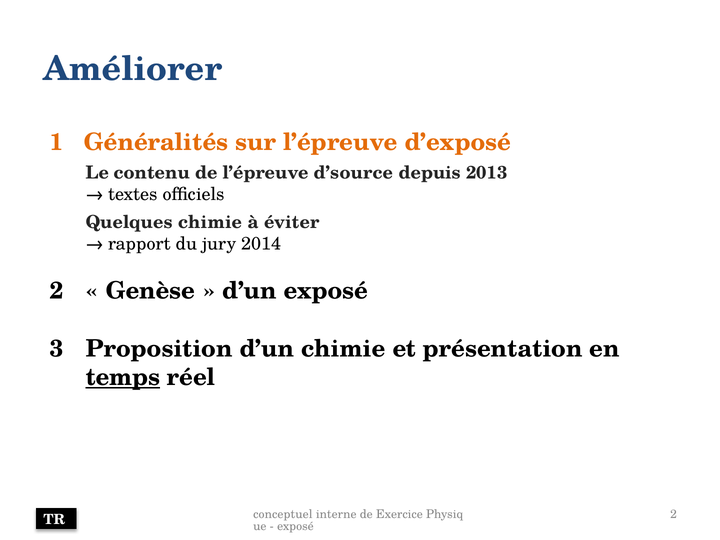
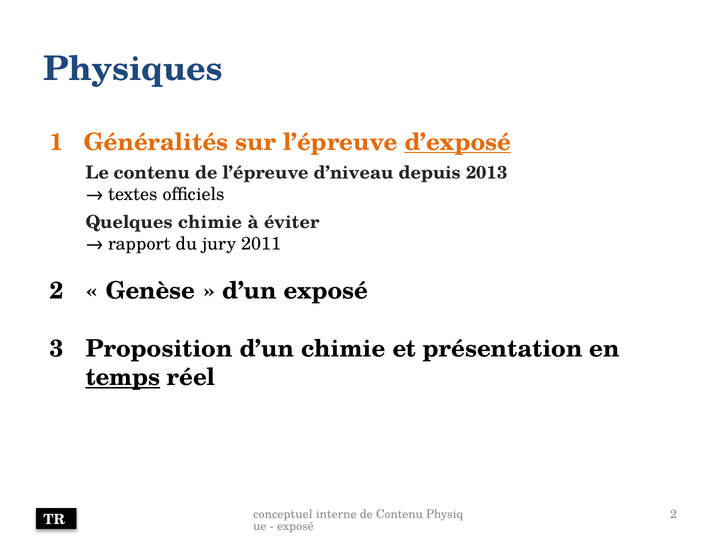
Améliorer: Améliorer -> Physiques
d’exposé underline: none -> present
d’source: d’source -> d’niveau
2014: 2014 -> 2011
de Exercice: Exercice -> Contenu
